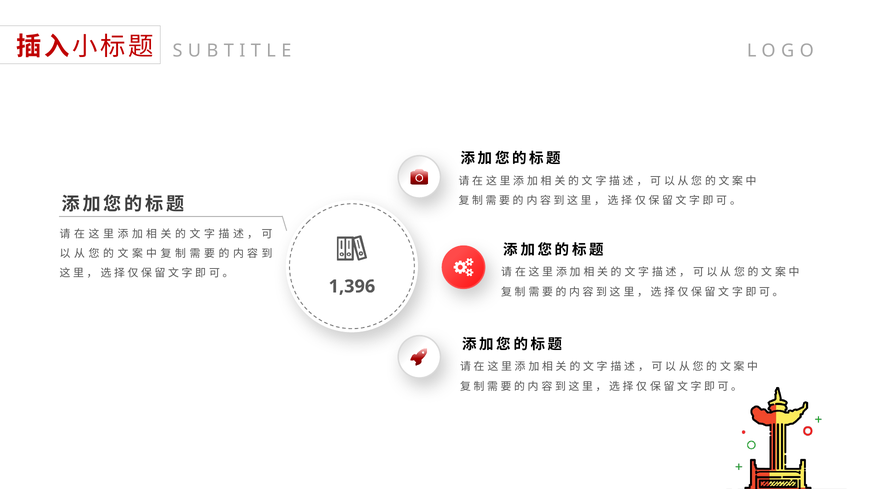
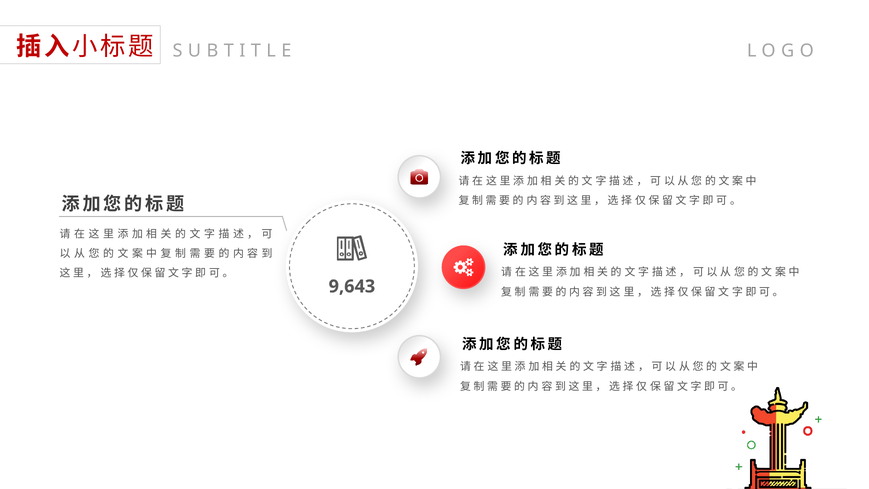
1,396: 1,396 -> 9,643
